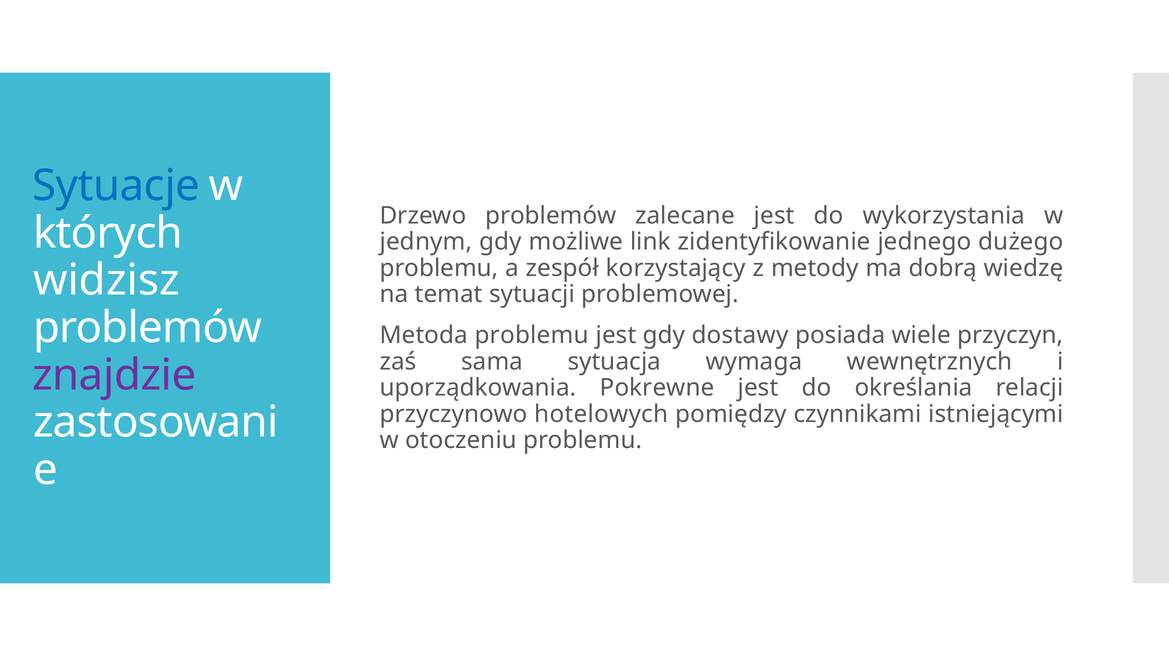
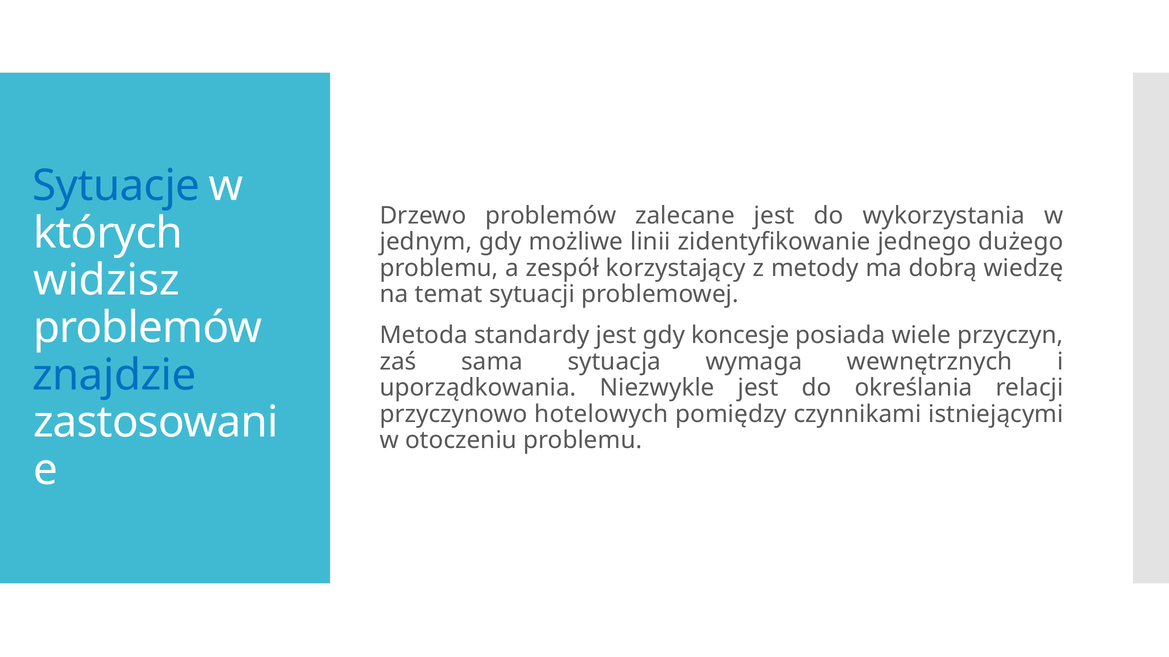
link: link -> linii
Metoda problemu: problemu -> standardy
dostawy: dostawy -> koncesje
znajdzie colour: purple -> blue
Pokrewne: Pokrewne -> Niezwykle
